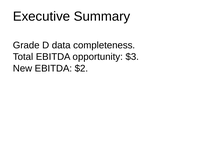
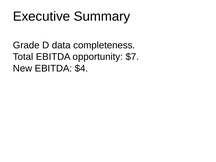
$3: $3 -> $7
$2: $2 -> $4
